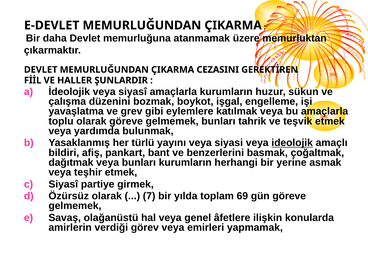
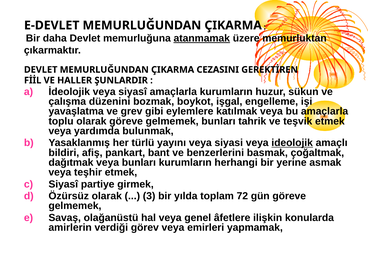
atanmamak underline: none -> present
7: 7 -> 3
69: 69 -> 72
